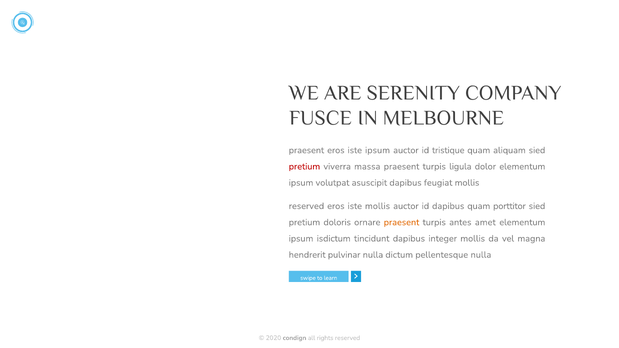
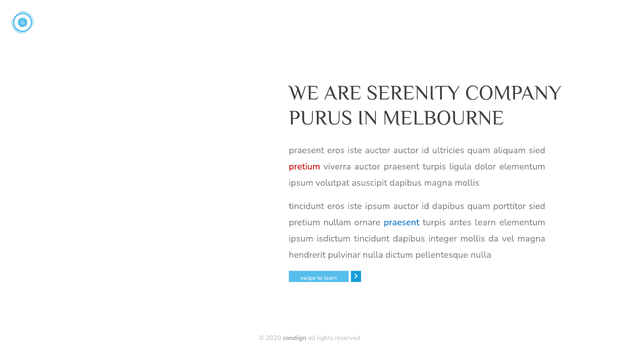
FUSCE: FUSCE -> PURUS
iste ipsum: ipsum -> auctor
tristique: tristique -> ultricies
viverra massa: massa -> auctor
dapibus feugiat: feugiat -> magna
reserved at (306, 206): reserved -> tincidunt
iste mollis: mollis -> ipsum
doloris: doloris -> nullam
praesent at (402, 222) colour: orange -> blue
antes amet: amet -> learn
